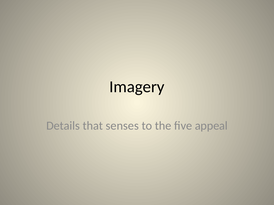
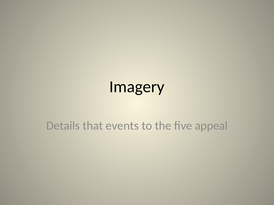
senses: senses -> events
